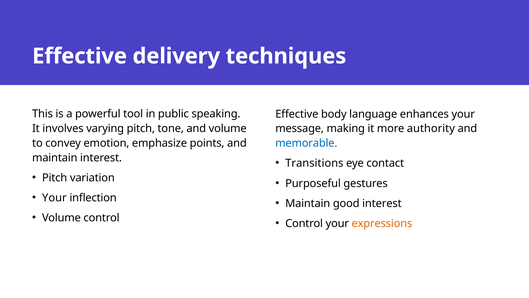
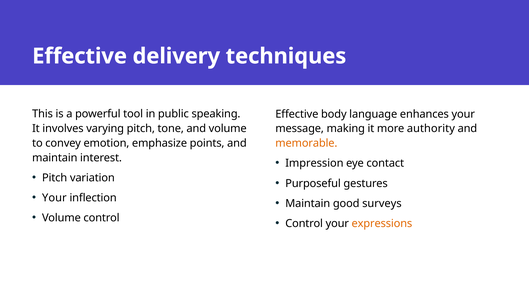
memorable colour: blue -> orange
Transitions: Transitions -> Impression
good interest: interest -> surveys
